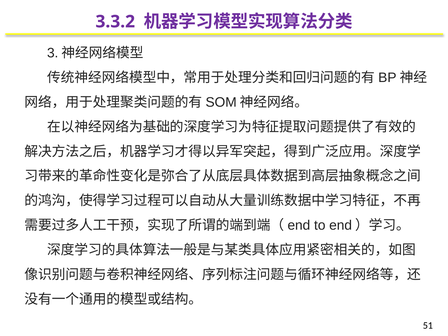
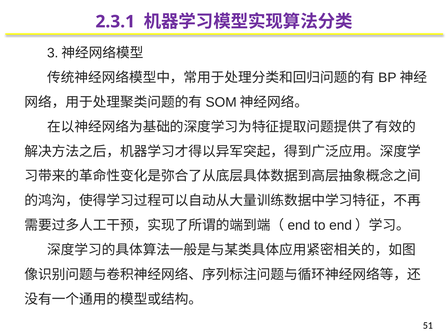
3.3.2: 3.3.2 -> 2.3.1
